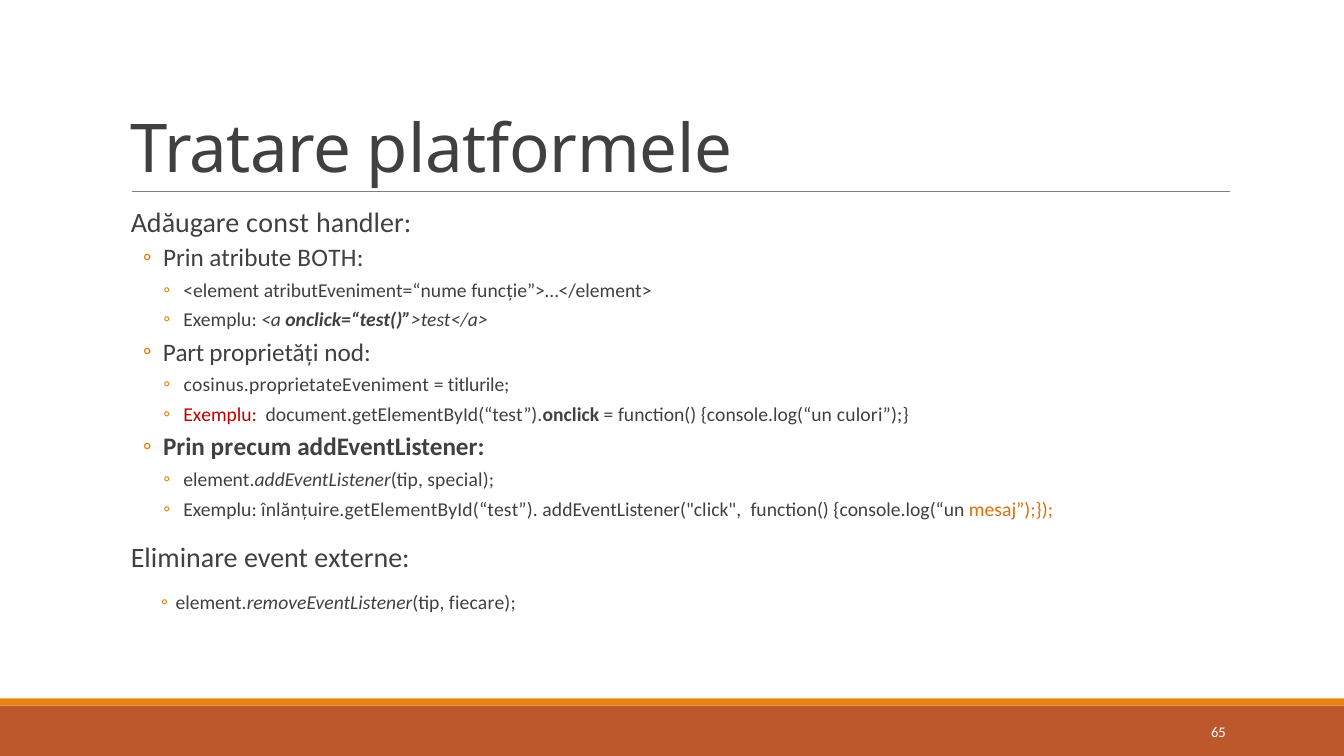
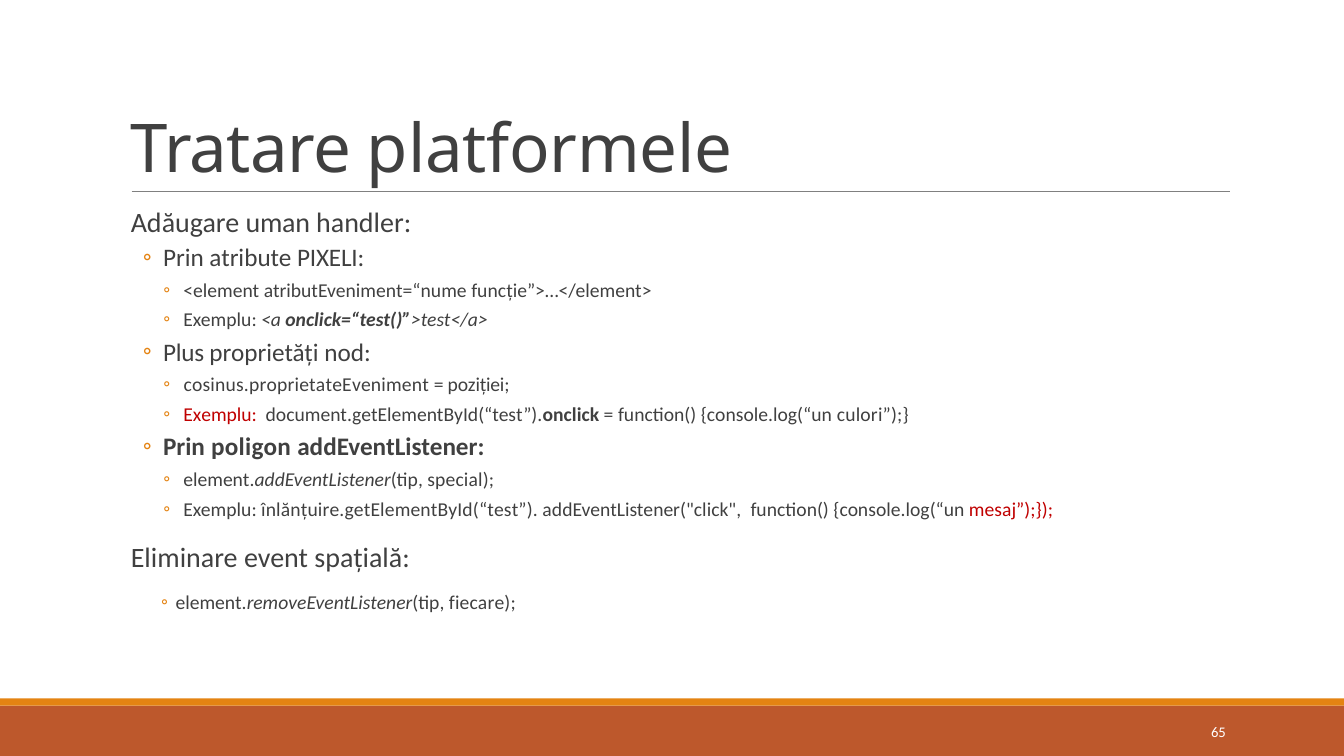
const: const -> uman
BOTH: BOTH -> PIXELI
Part: Part -> Plus
titlurile: titlurile -> poziției
precum: precum -> poligon
mesaj colour: orange -> red
externe: externe -> spațială
